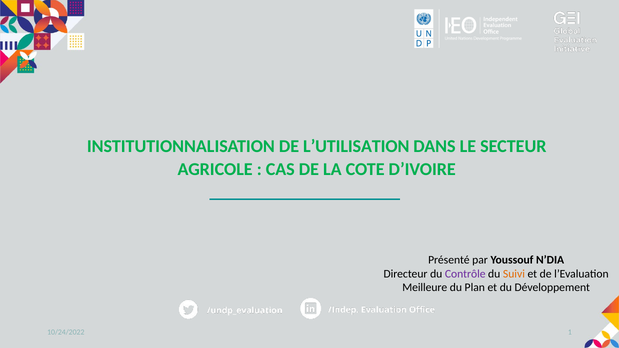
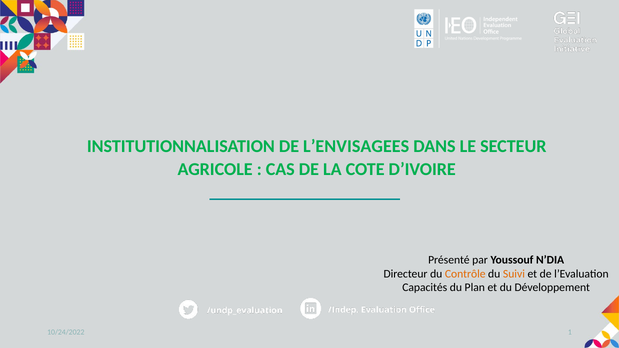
L’UTILISATION: L’UTILISATION -> L’ENVISAGEES
Contrôle colour: purple -> orange
Meilleure: Meilleure -> Capacités
